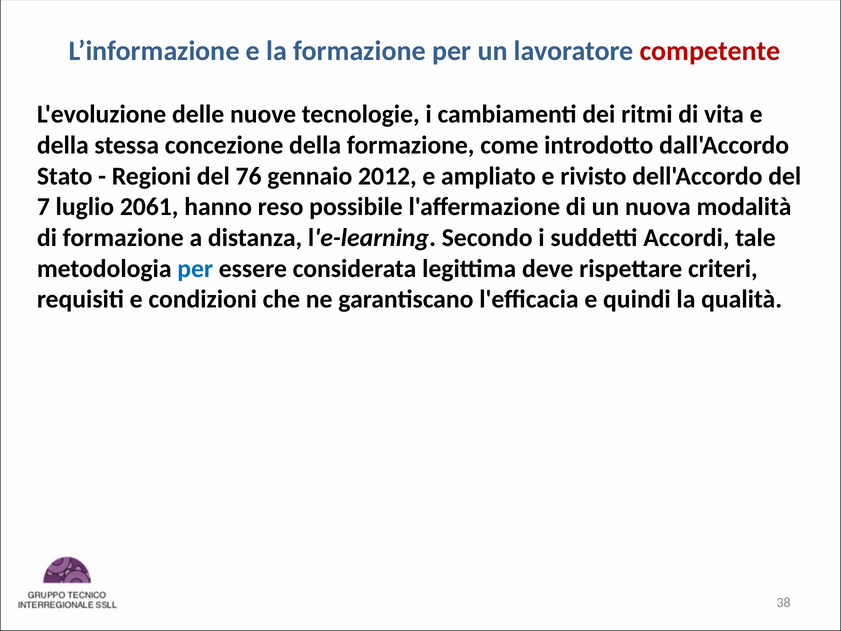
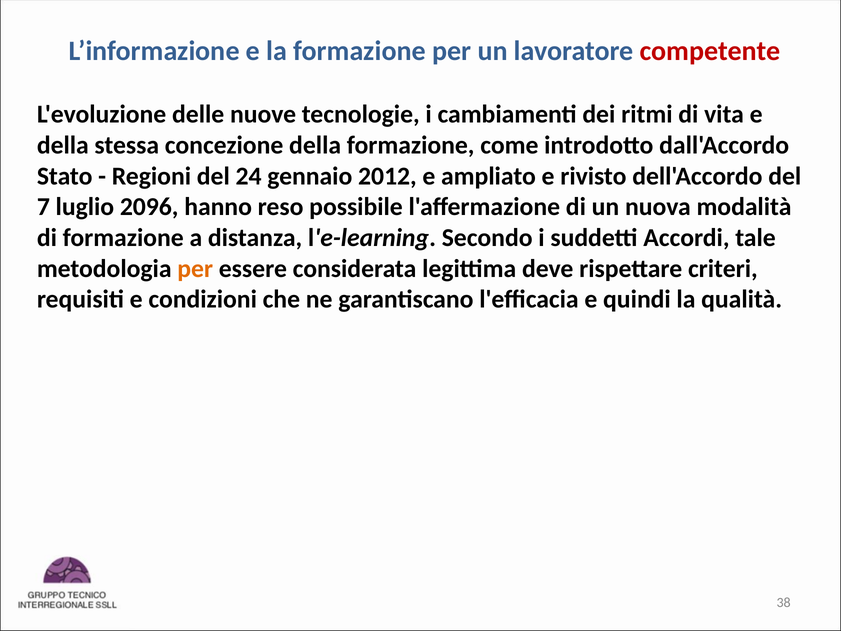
76: 76 -> 24
2061: 2061 -> 2096
per at (195, 268) colour: blue -> orange
